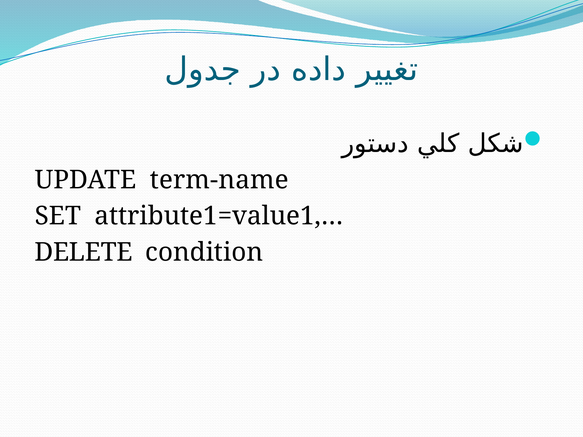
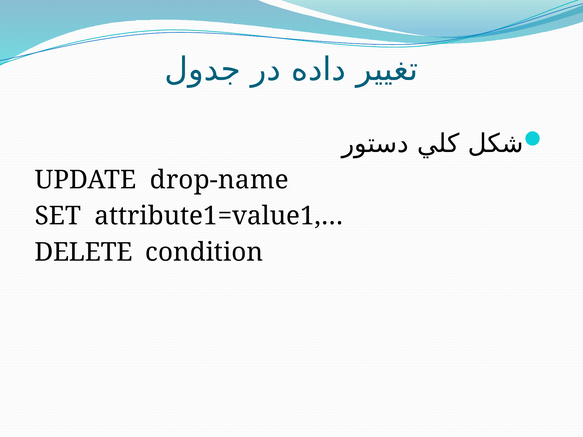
term-name: term-name -> drop-name
